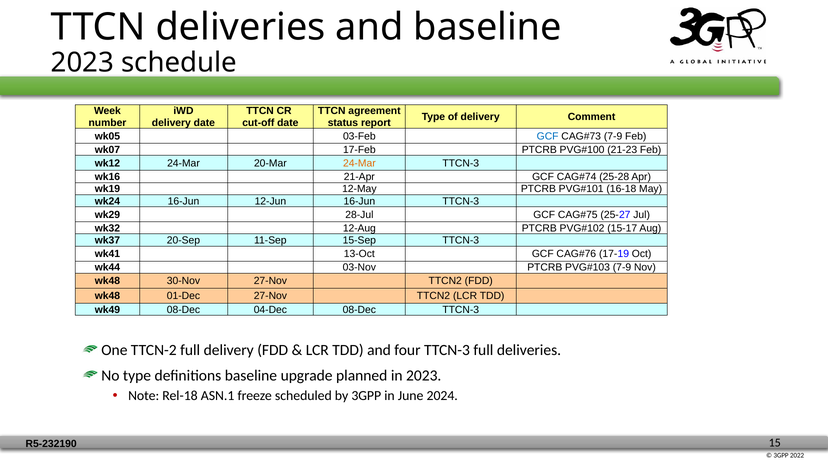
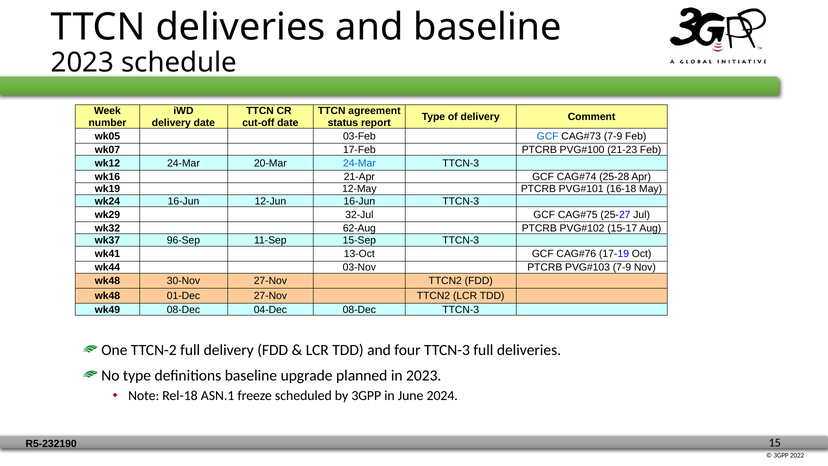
24-Mar at (359, 163) colour: orange -> blue
28-Jul: 28-Jul -> 32-Jul
12-Aug: 12-Aug -> 62-Aug
20-Sep: 20-Sep -> 96-Sep
